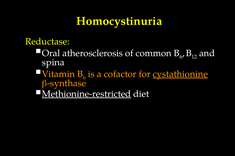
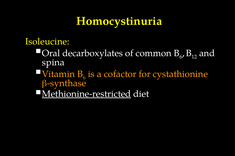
Reductase: Reductase -> Isoleucine
atherosclerosis: atherosclerosis -> decarboxylates
cystathionine underline: present -> none
